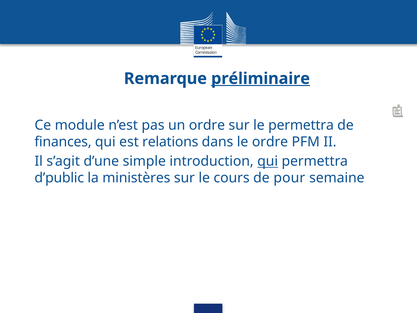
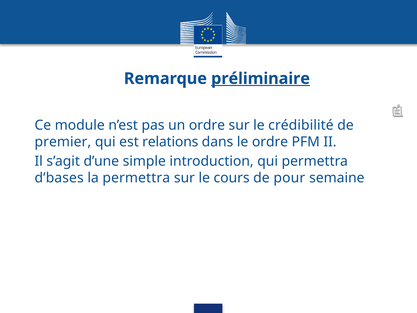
le permettra: permettra -> crédibilité
finances: finances -> premier
qui at (268, 161) underline: present -> none
d’public: d’public -> d’bases
la ministères: ministères -> permettra
